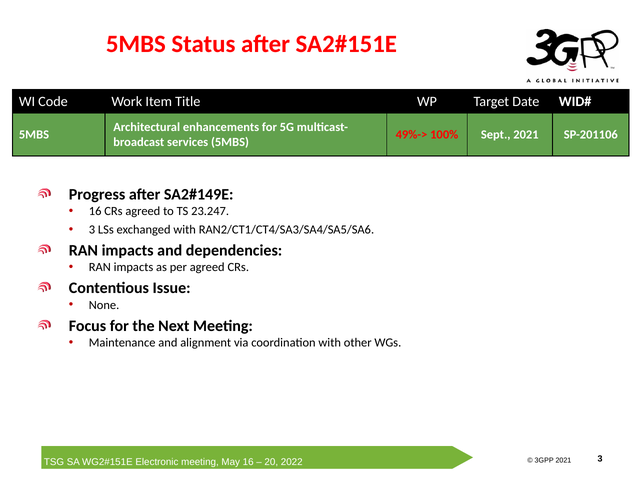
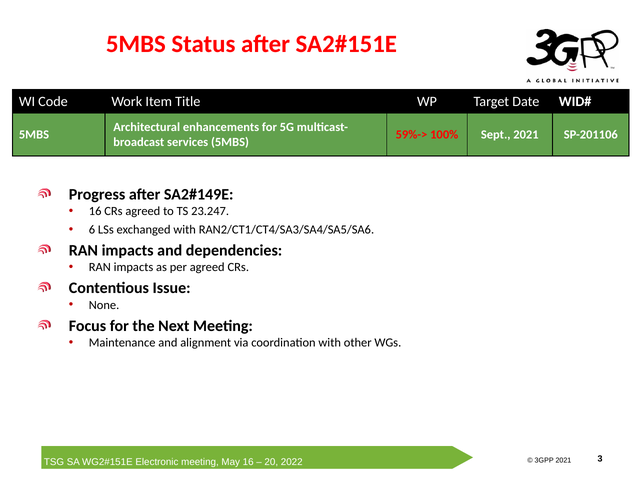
49%->: 49%-> -> 59%->
3 at (92, 230): 3 -> 6
